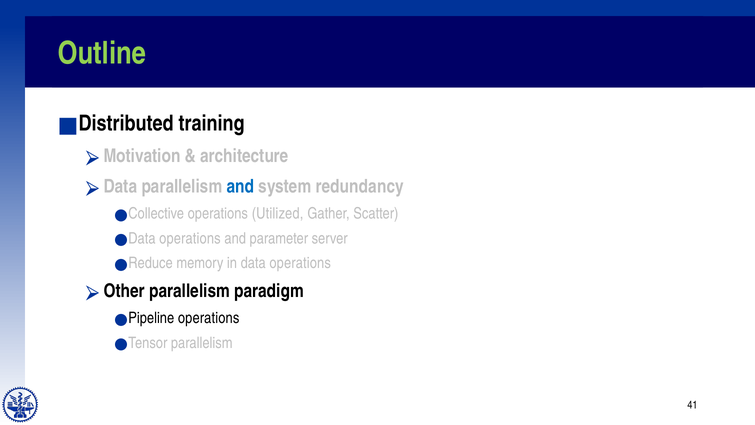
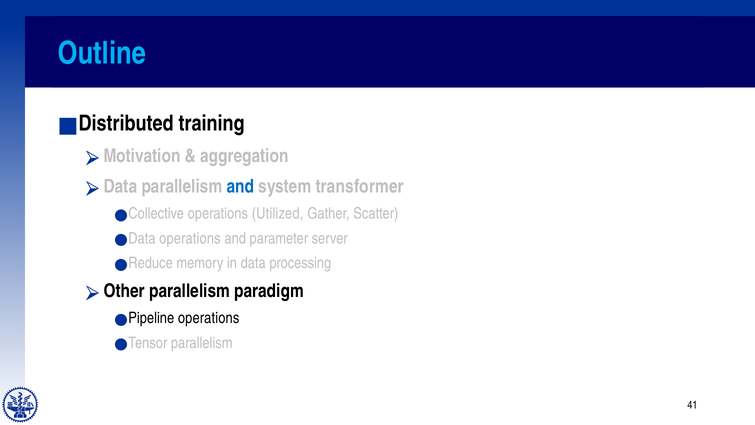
Outline colour: light green -> light blue
architecture: architecture -> aggregation
redundancy: redundancy -> transformer
data operations: operations -> processing
